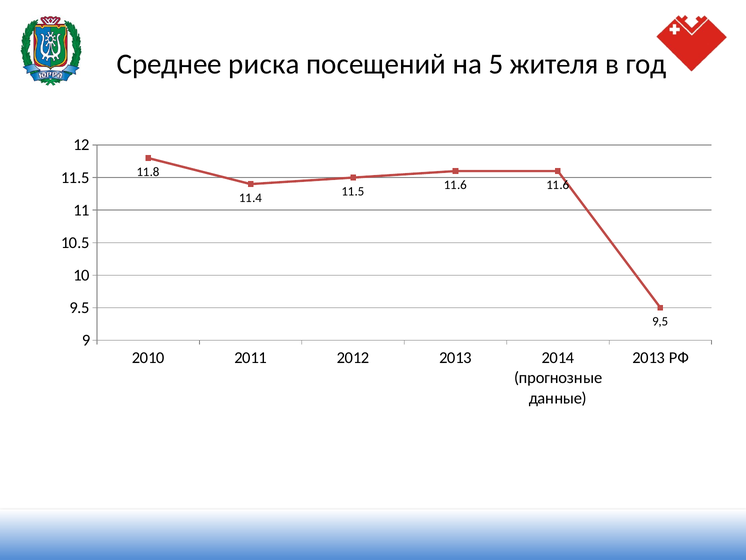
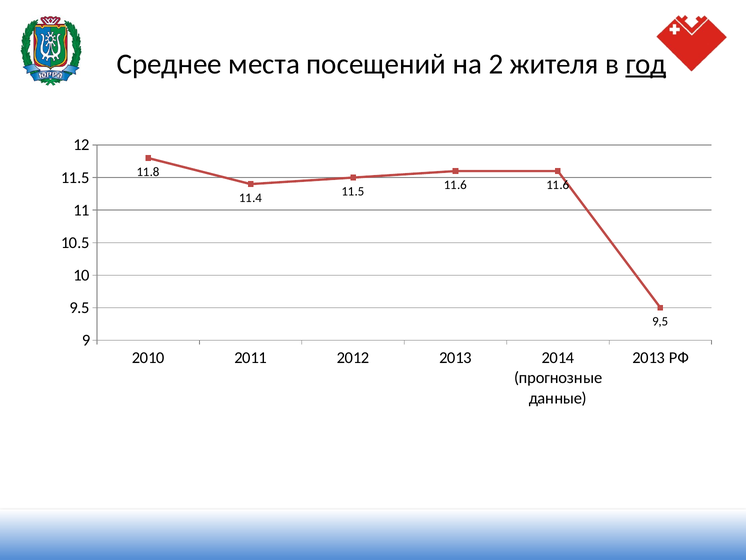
риска: риска -> места
5: 5 -> 2
год underline: none -> present
